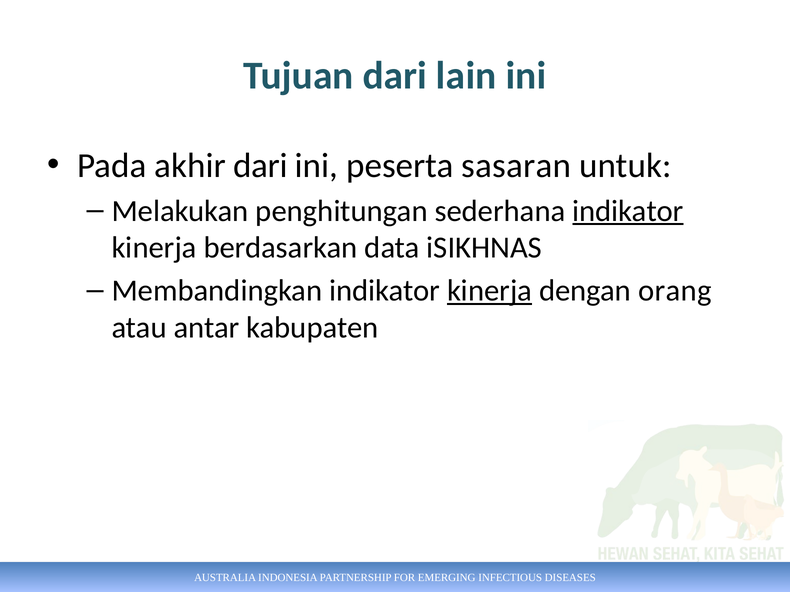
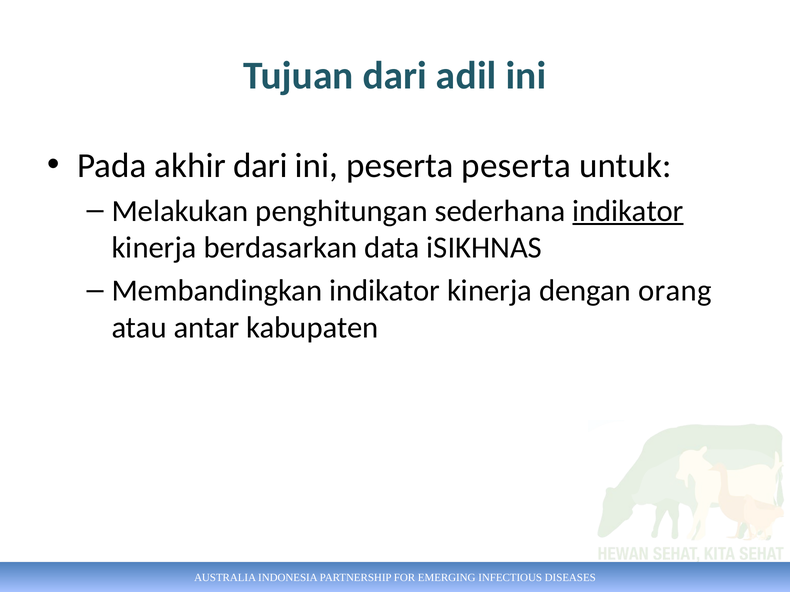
lain: lain -> adil
peserta sasaran: sasaran -> peserta
kinerja at (490, 291) underline: present -> none
